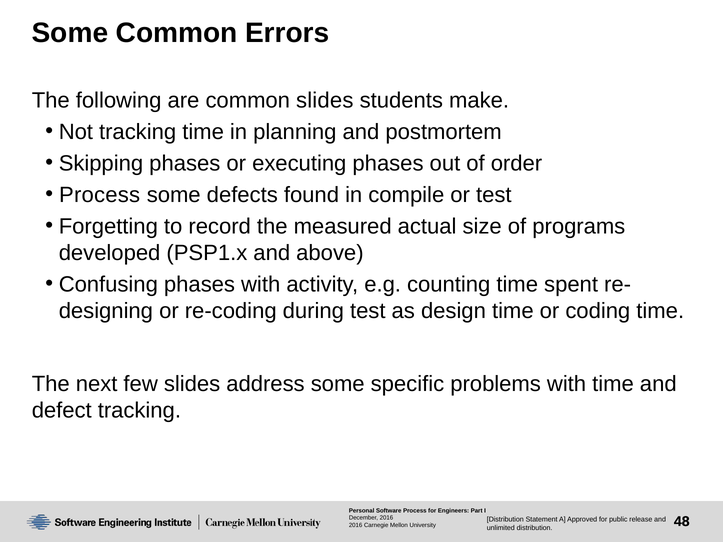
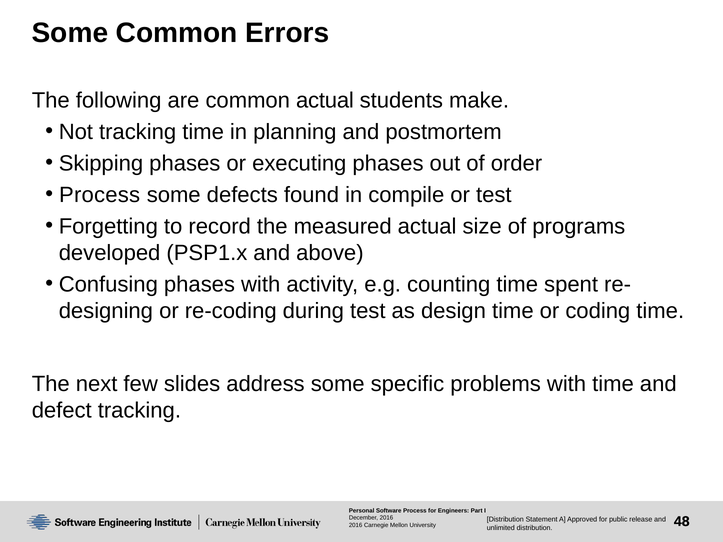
common slides: slides -> actual
